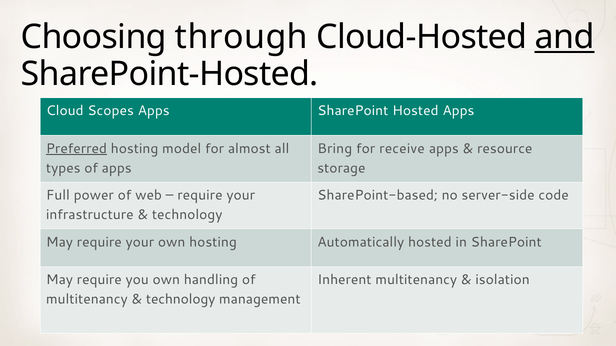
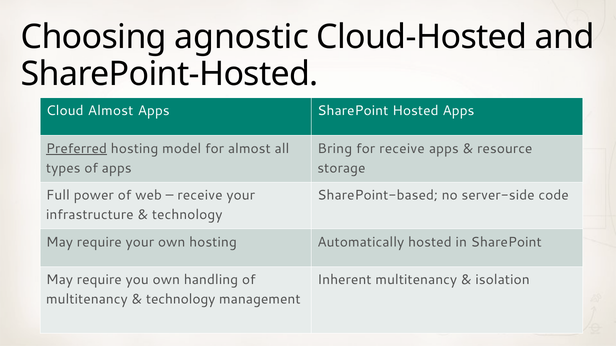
through: through -> agnostic
and underline: present -> none
Cloud Scopes: Scopes -> Almost
require at (200, 196): require -> receive
